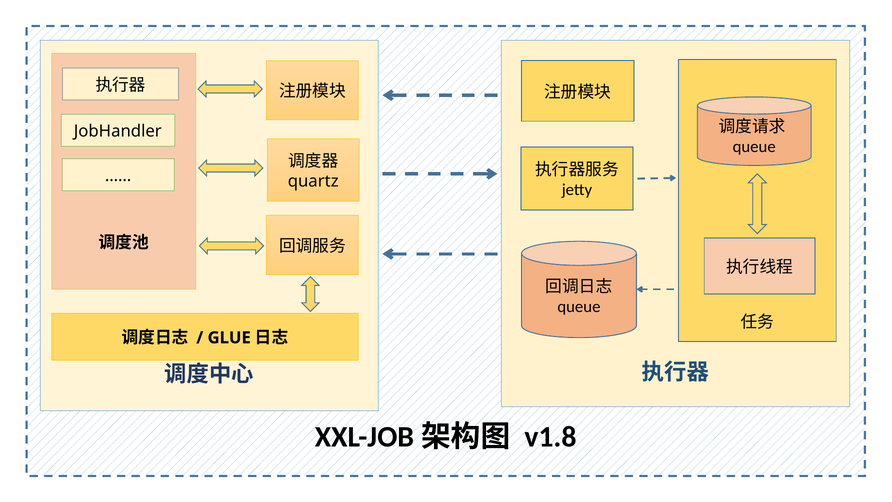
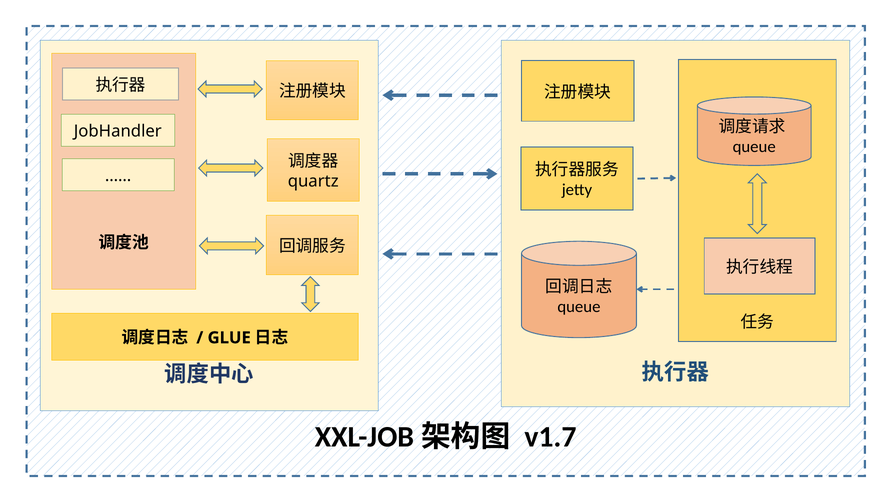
v1.8: v1.8 -> v1.7
